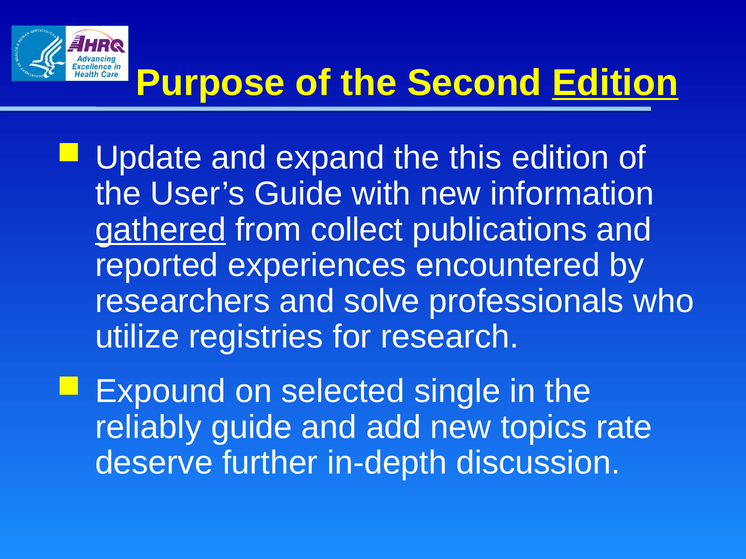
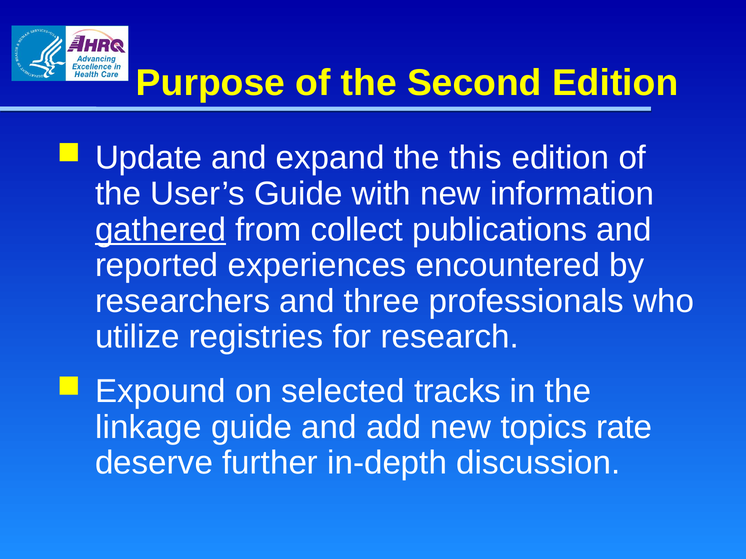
Edition at (615, 83) underline: present -> none
solve: solve -> three
single: single -> tracks
reliably: reliably -> linkage
